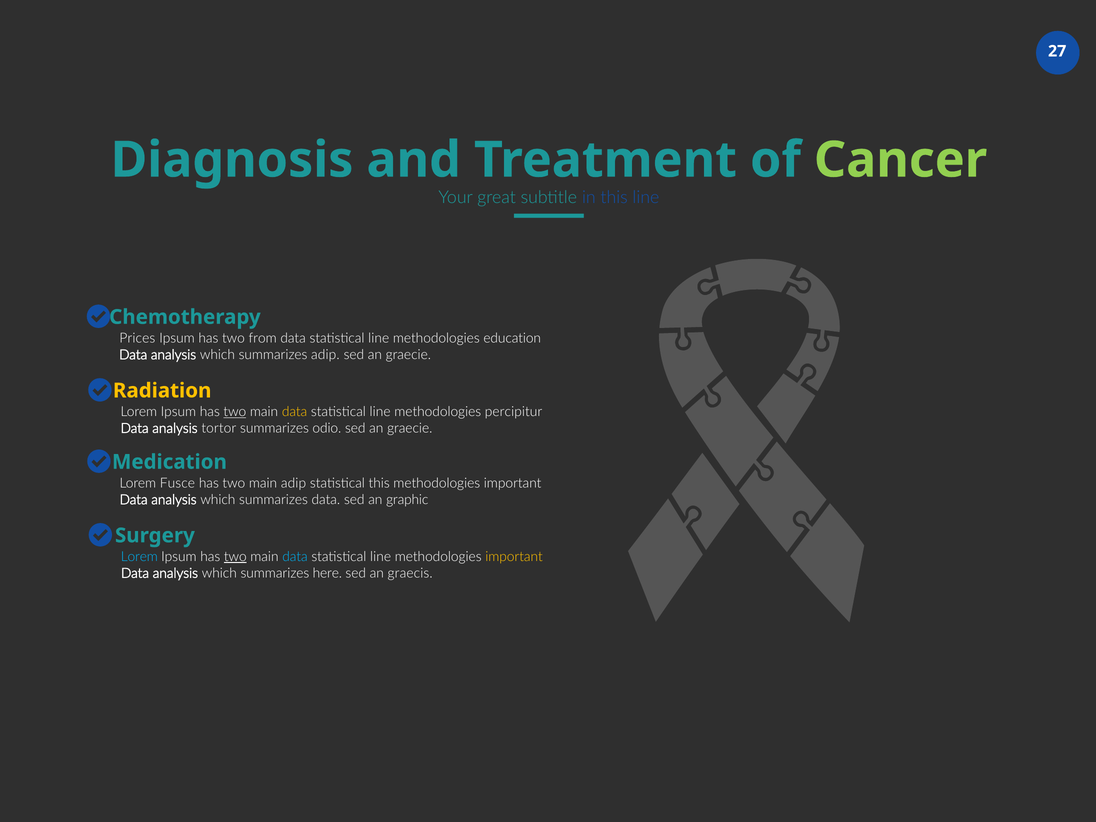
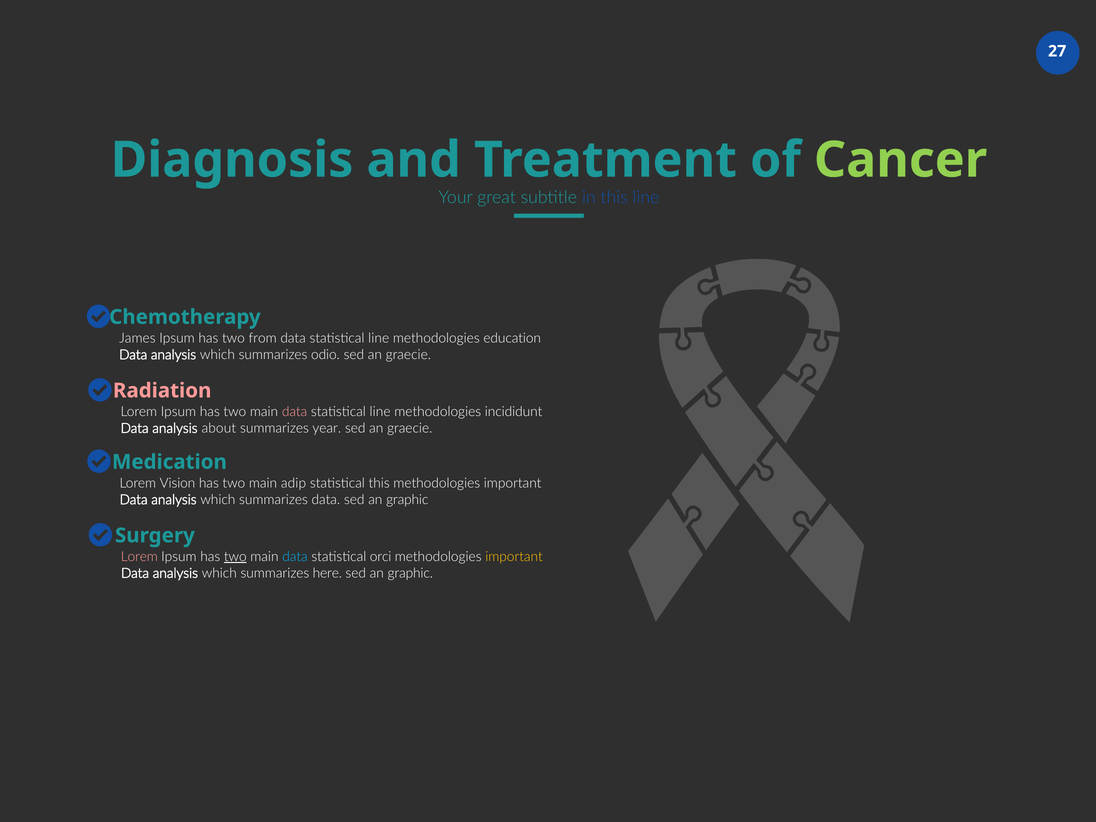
Prices: Prices -> James
summarizes adip: adip -> odio
Radiation colour: yellow -> pink
two at (235, 412) underline: present -> none
data at (295, 412) colour: yellow -> pink
percipitur: percipitur -> incididunt
tortor: tortor -> about
odio: odio -> year
Fusce: Fusce -> Vision
Lorem at (139, 557) colour: light blue -> pink
line at (381, 557): line -> orci
graecis at (410, 573): graecis -> graphic
